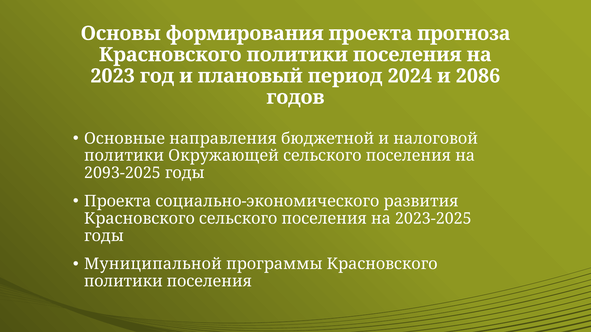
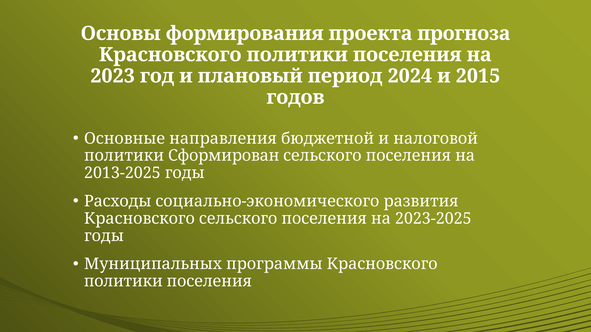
2086: 2086 -> 2015
Окружающей: Окружающей -> Сформирован
2093-2025: 2093-2025 -> 2013-2025
Проекта at (118, 202): Проекта -> Расходы
Муниципальной: Муниципальной -> Муниципальных
